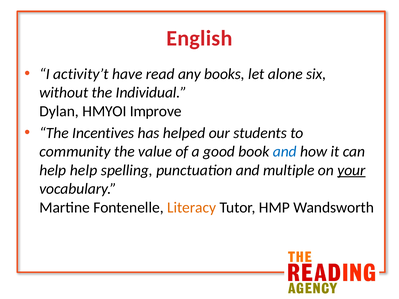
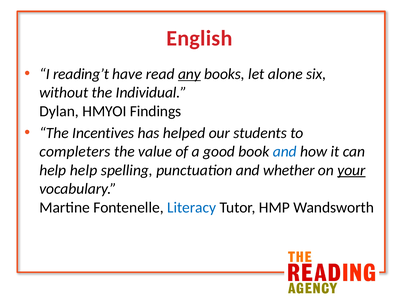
activity’t: activity’t -> reading’t
any underline: none -> present
Improve: Improve -> Findings
community: community -> completers
multiple: multiple -> whether
Literacy colour: orange -> blue
